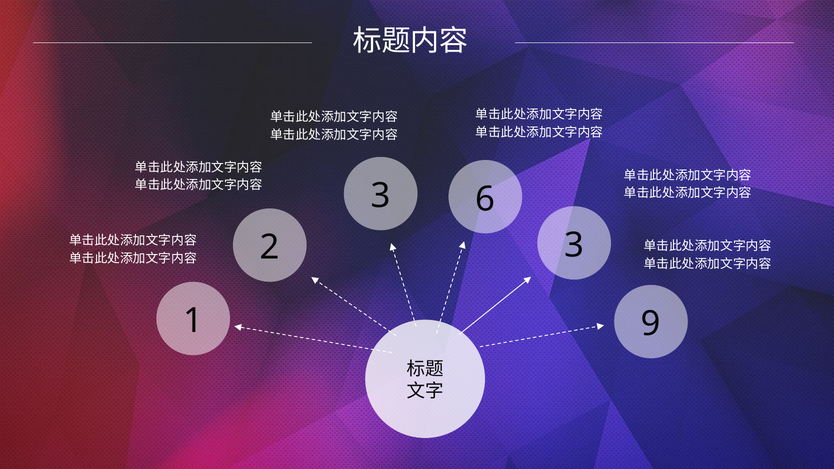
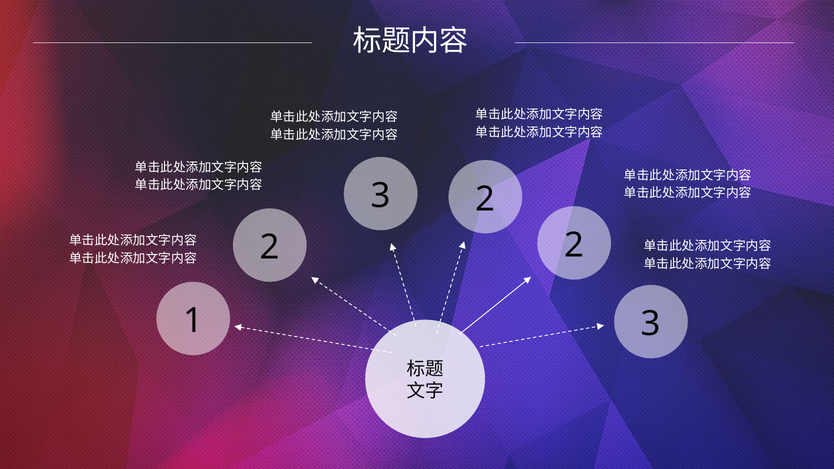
6 at (485, 199): 6 -> 2
2 3: 3 -> 2
1 9: 9 -> 3
